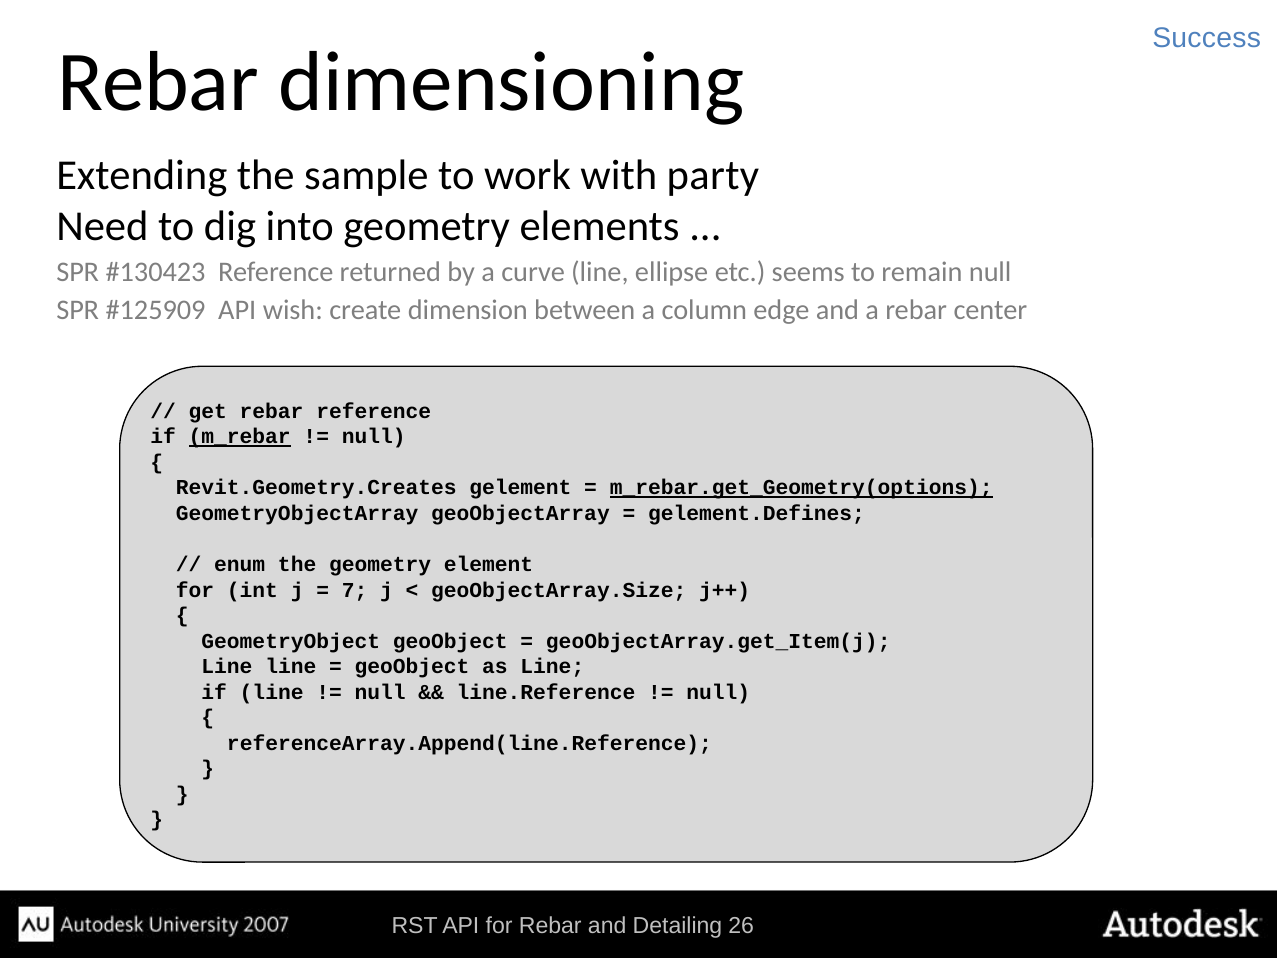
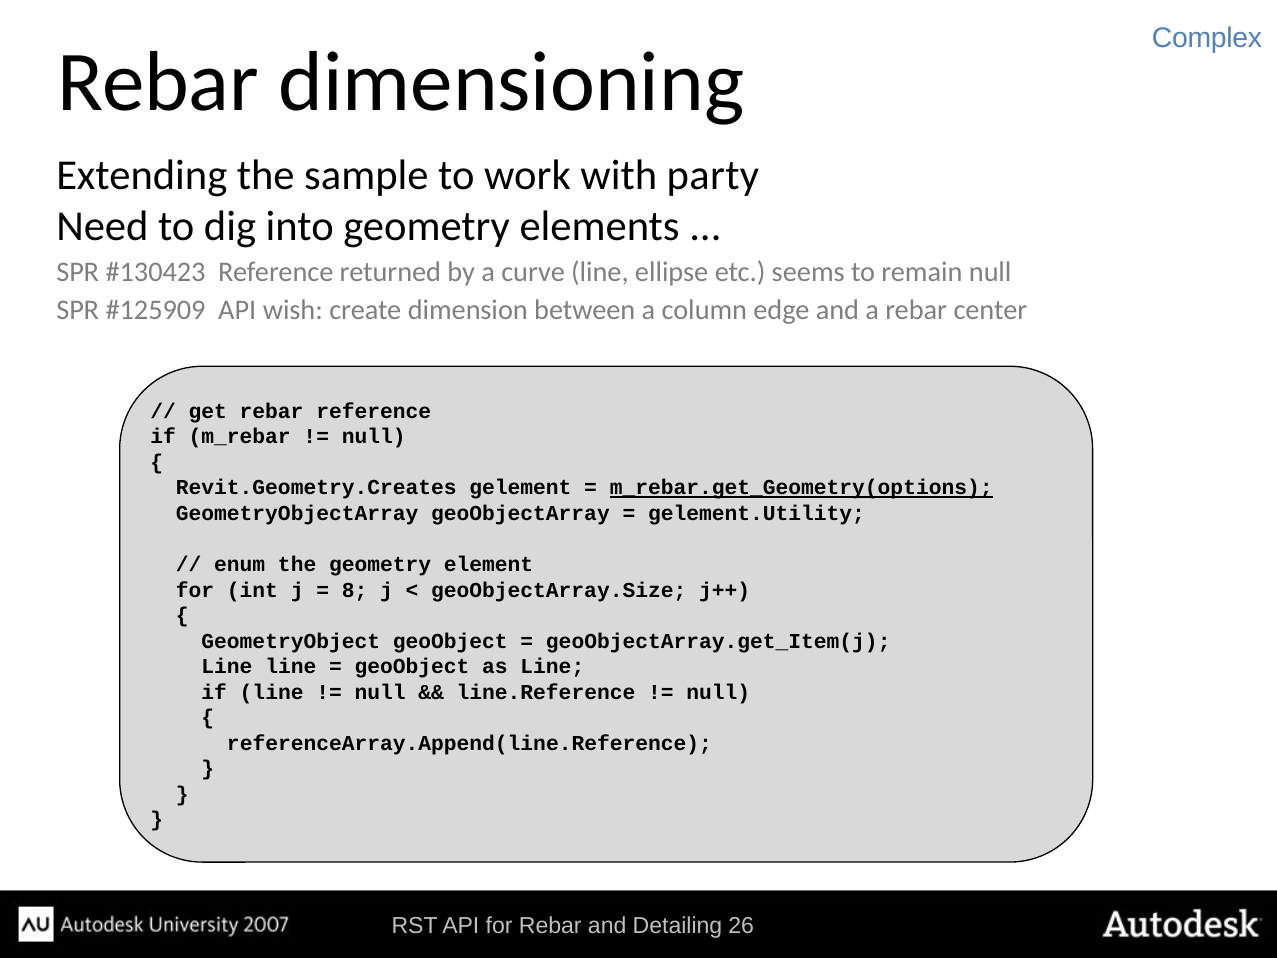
Success: Success -> Complex
m_rebar underline: present -> none
gelement.Defines: gelement.Defines -> gelement.Utility
7: 7 -> 8
